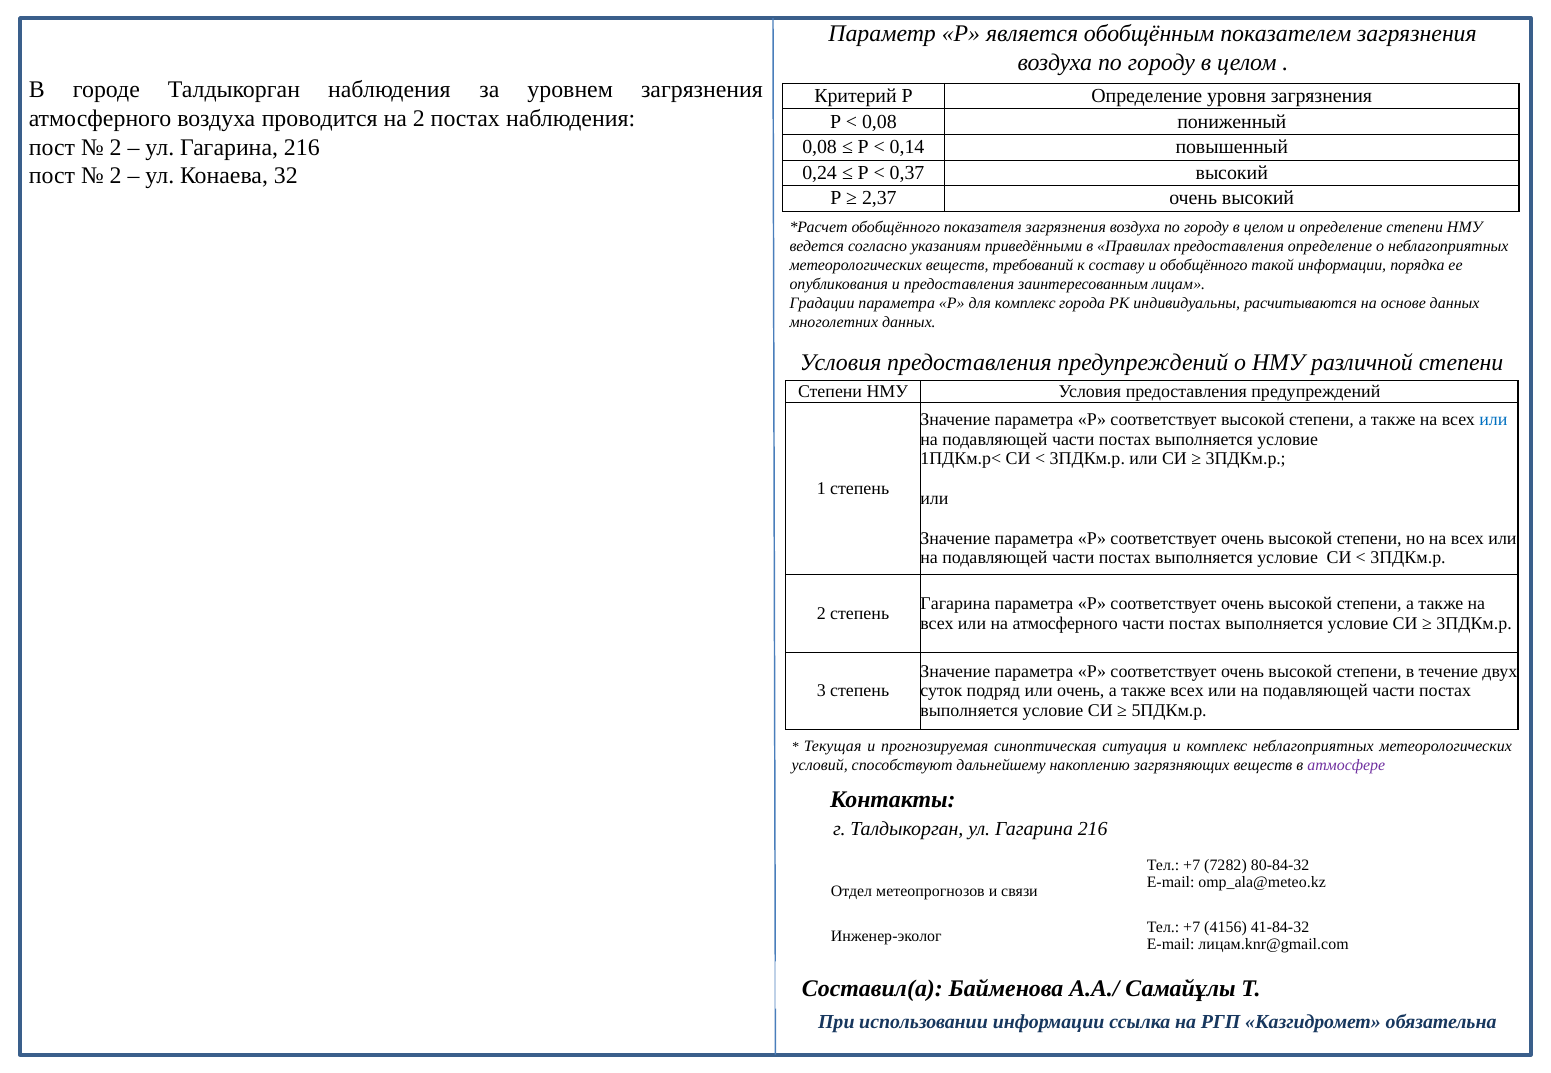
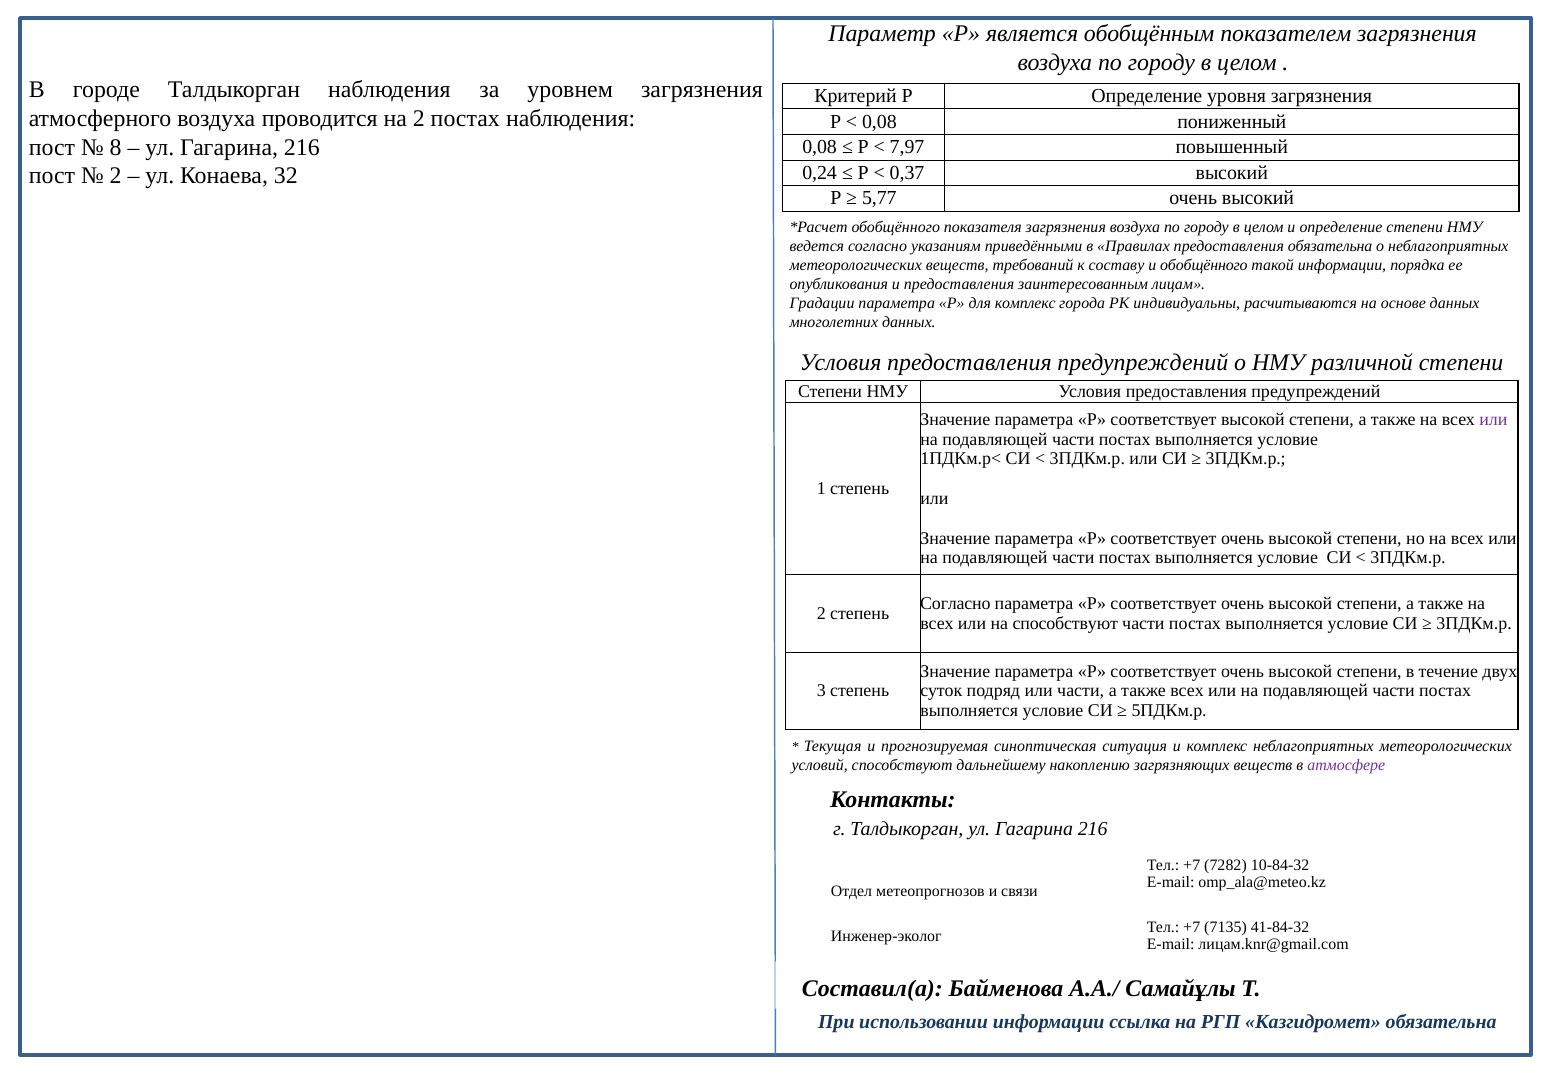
2 at (116, 147): 2 -> 8
0,14: 0,14 -> 7,97
2,37: 2,37 -> 5,77
предоставления определение: определение -> обязательна
или at (1493, 420) colour: blue -> purple
Гагарина at (955, 604): Гагарина -> Согласно
на атмосферного: атмосферного -> способствуют
или очень: очень -> части
80-84-32: 80-84-32 -> 10-84-32
4156: 4156 -> 7135
